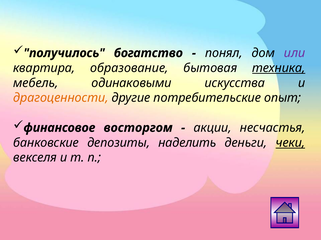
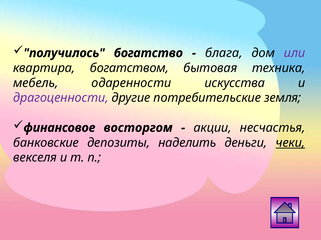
понял: понял -> блага
образование: образование -> богатством
техника underline: present -> none
одинаковыми: одинаковыми -> одаренности
драгоценности colour: orange -> purple
опыт: опыт -> земля
